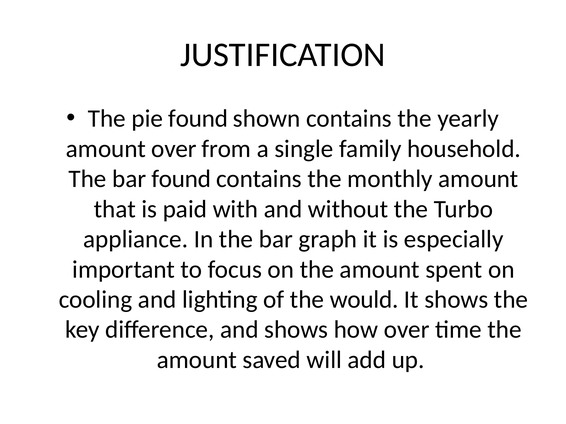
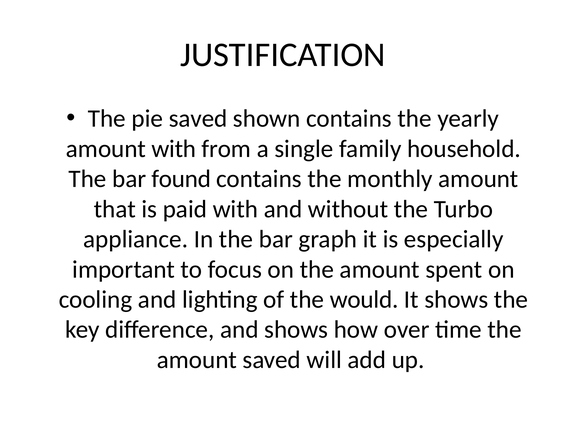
pie found: found -> saved
amount over: over -> with
